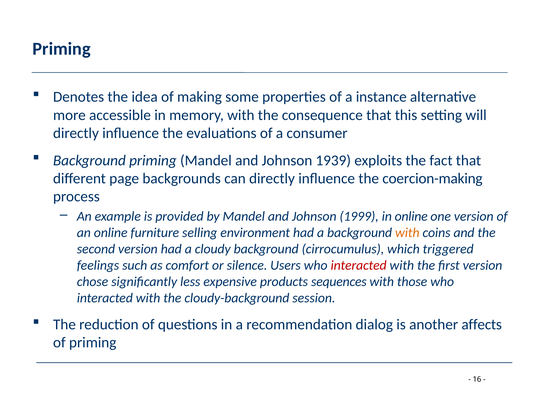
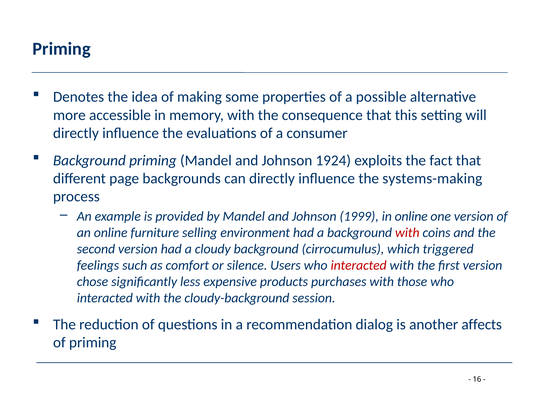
instance: instance -> possible
1939: 1939 -> 1924
coercion-making: coercion-making -> systems-making
with at (407, 233) colour: orange -> red
sequences: sequences -> purchases
